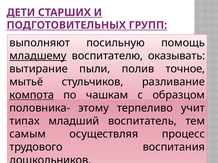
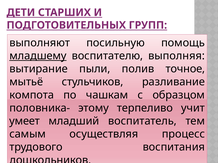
оказывать: оказывать -> выполняя
компота underline: present -> none
типах: типах -> умеет
